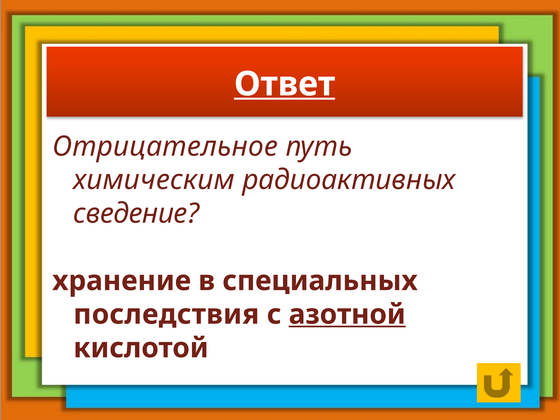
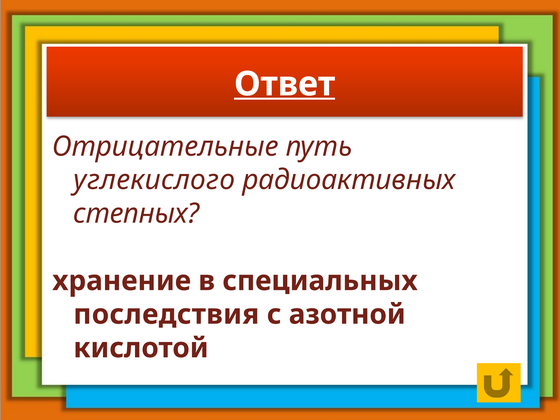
Отрицательное: Отрицательное -> Отрицательные
химическим: химическим -> углекислого
сведение: сведение -> степных
азотной underline: present -> none
